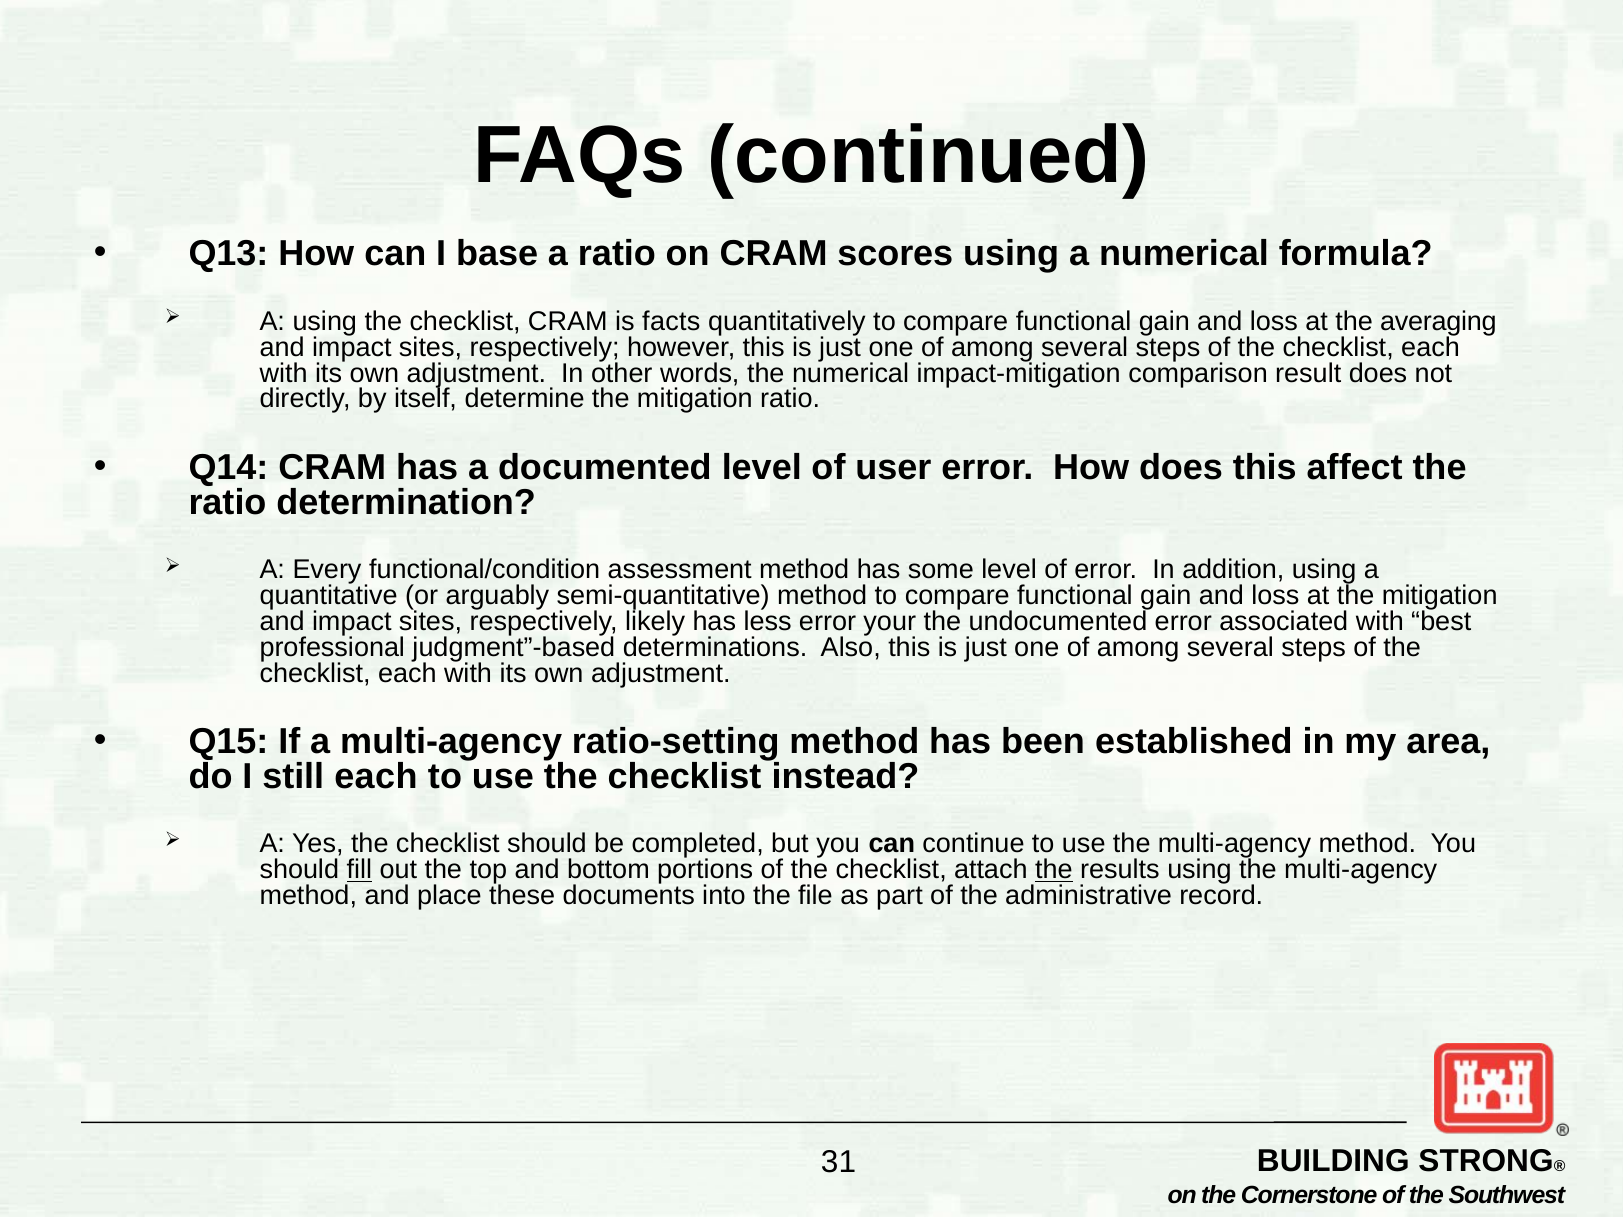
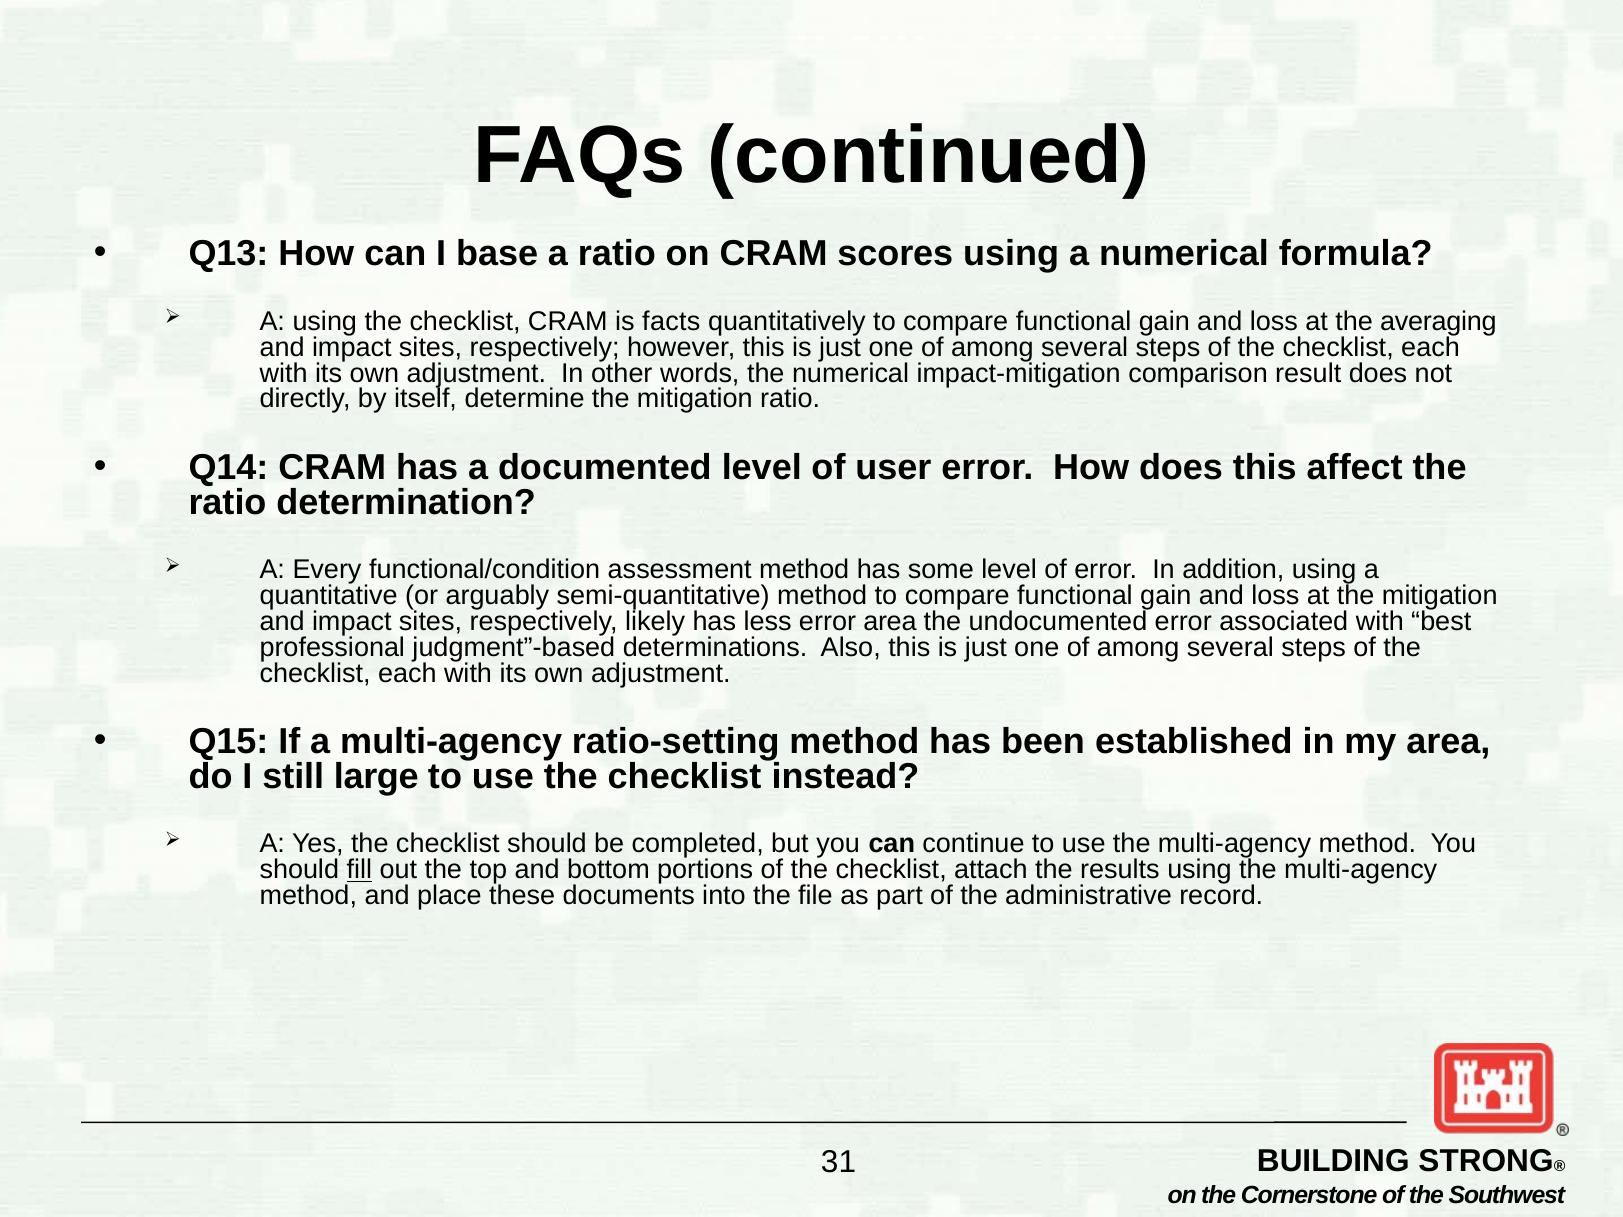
error your: your -> area
still each: each -> large
the at (1054, 870) underline: present -> none
